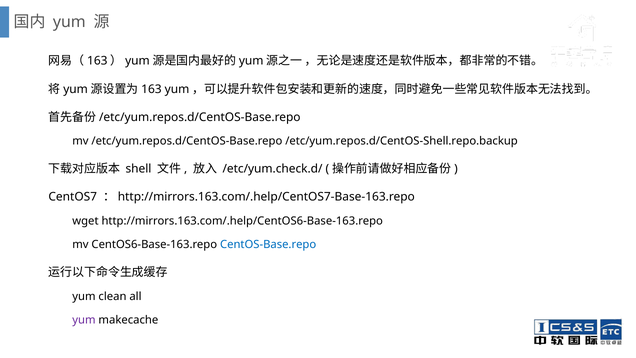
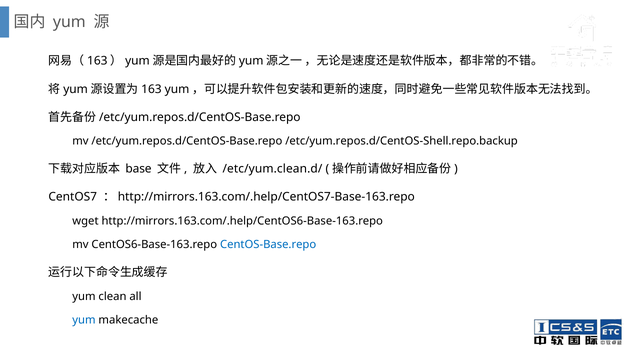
shell: shell -> base
/etc/yum.check.d/: /etc/yum.check.d/ -> /etc/yum.clean.d/
yum at (84, 320) colour: purple -> blue
